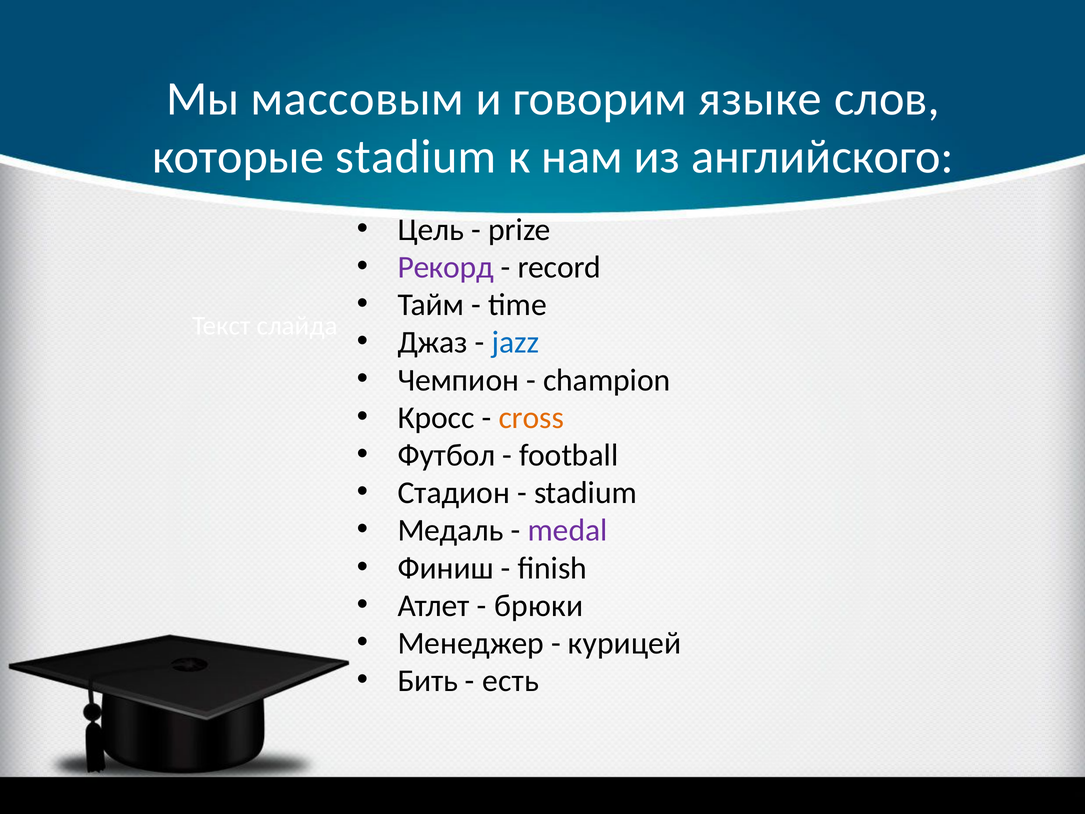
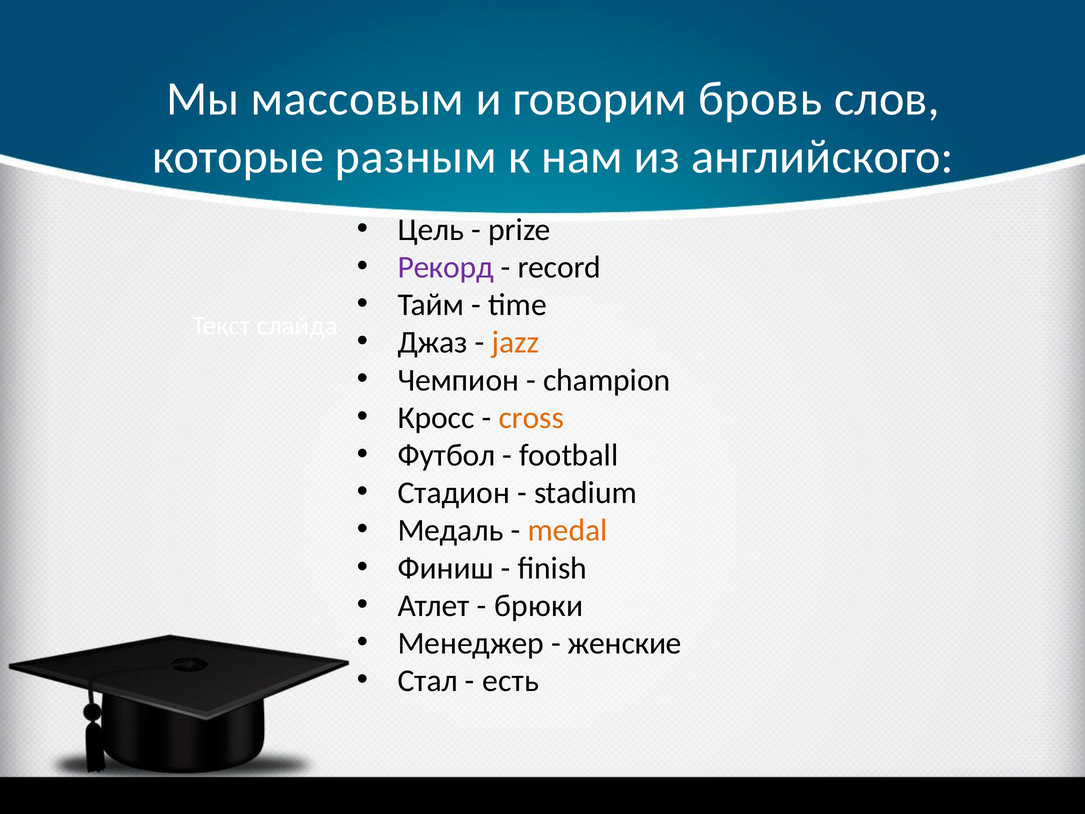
языке: языке -> бровь
которые stadium: stadium -> разным
jazz colour: blue -> orange
medal colour: purple -> orange
курицей: курицей -> женские
Бить: Бить -> Стал
